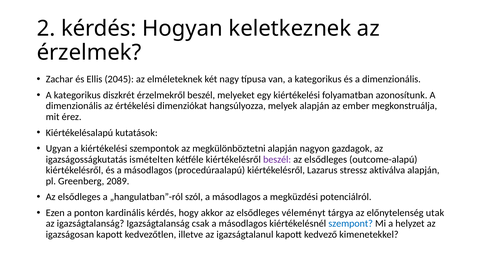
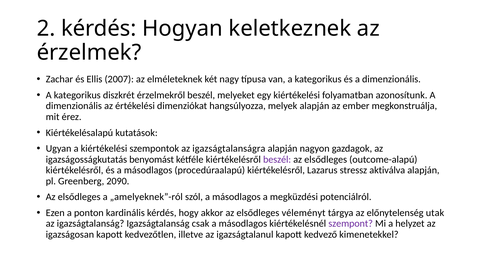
2045: 2045 -> 2007
megkülönböztetni: megkülönböztetni -> igazságtalanságra
ismételten: ismételten -> benyomást
2089: 2089 -> 2090
„hangulatban”-ról: „hangulatban”-ról -> „amelyeknek”-ról
szempont colour: blue -> purple
